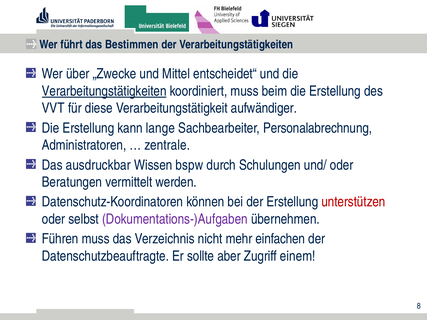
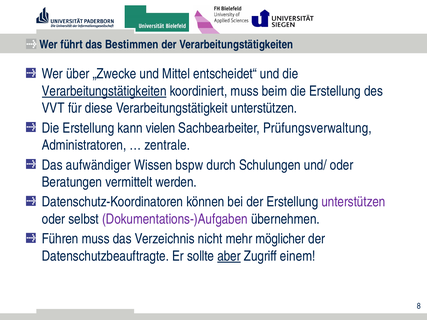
Verarbeitungstätigkeit aufwändiger: aufwändiger -> unterstützen
lange: lange -> vielen
Personalabrechnung: Personalabrechnung -> Prüfungsverwaltung
ausdruckbar: ausdruckbar -> aufwändiger
unterstützen at (353, 202) colour: red -> purple
einfachen: einfachen -> möglicher
aber underline: none -> present
